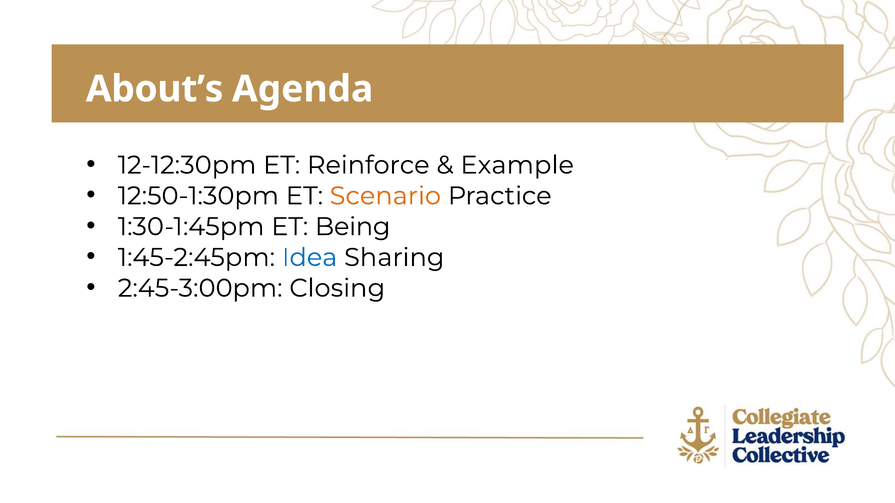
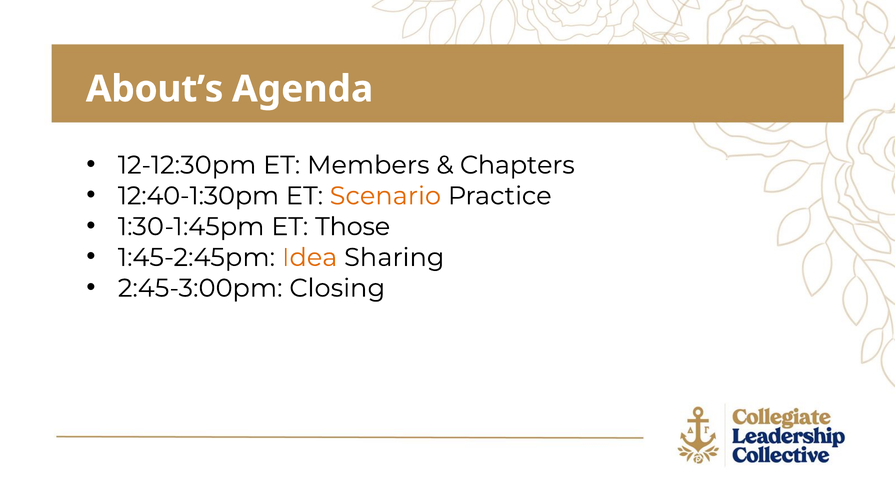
Reinforce: Reinforce -> Members
Example: Example -> Chapters
12:50-1:30pm: 12:50-1:30pm -> 12:40-1:30pm
Being: Being -> Those
Idea colour: blue -> orange
